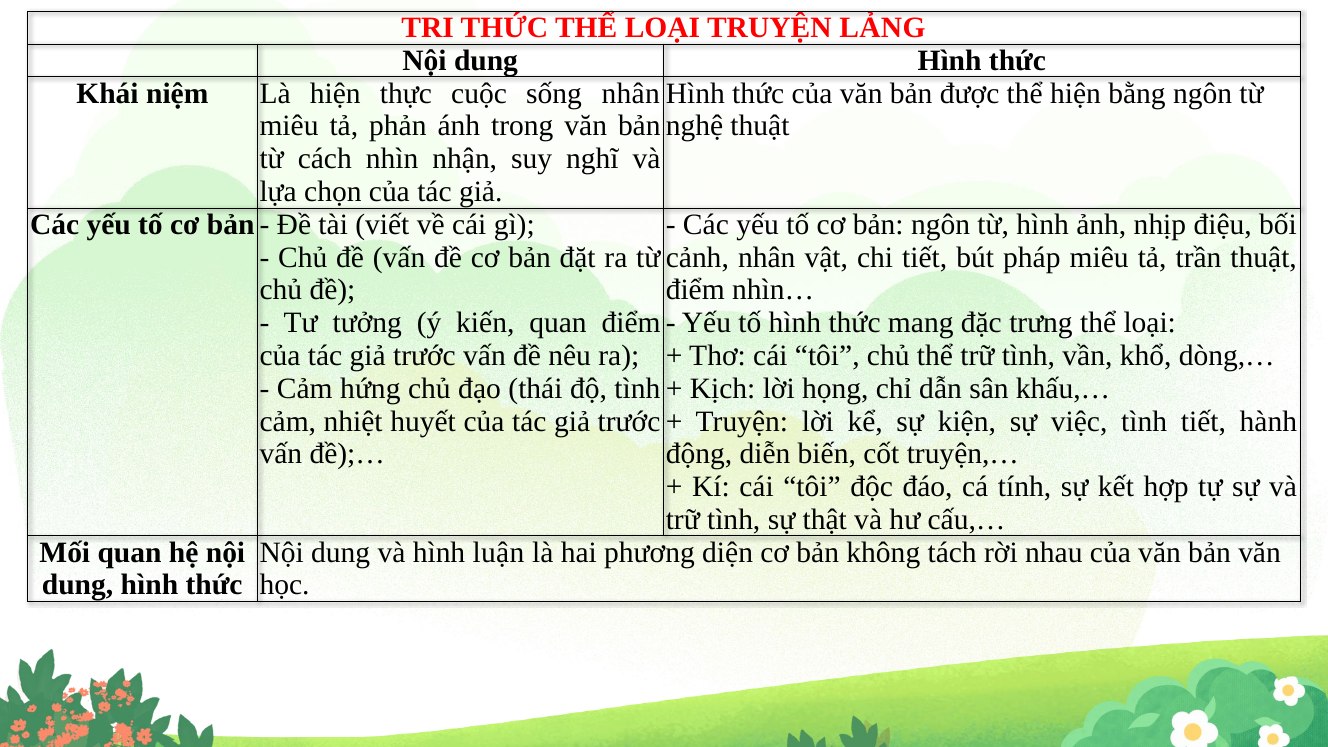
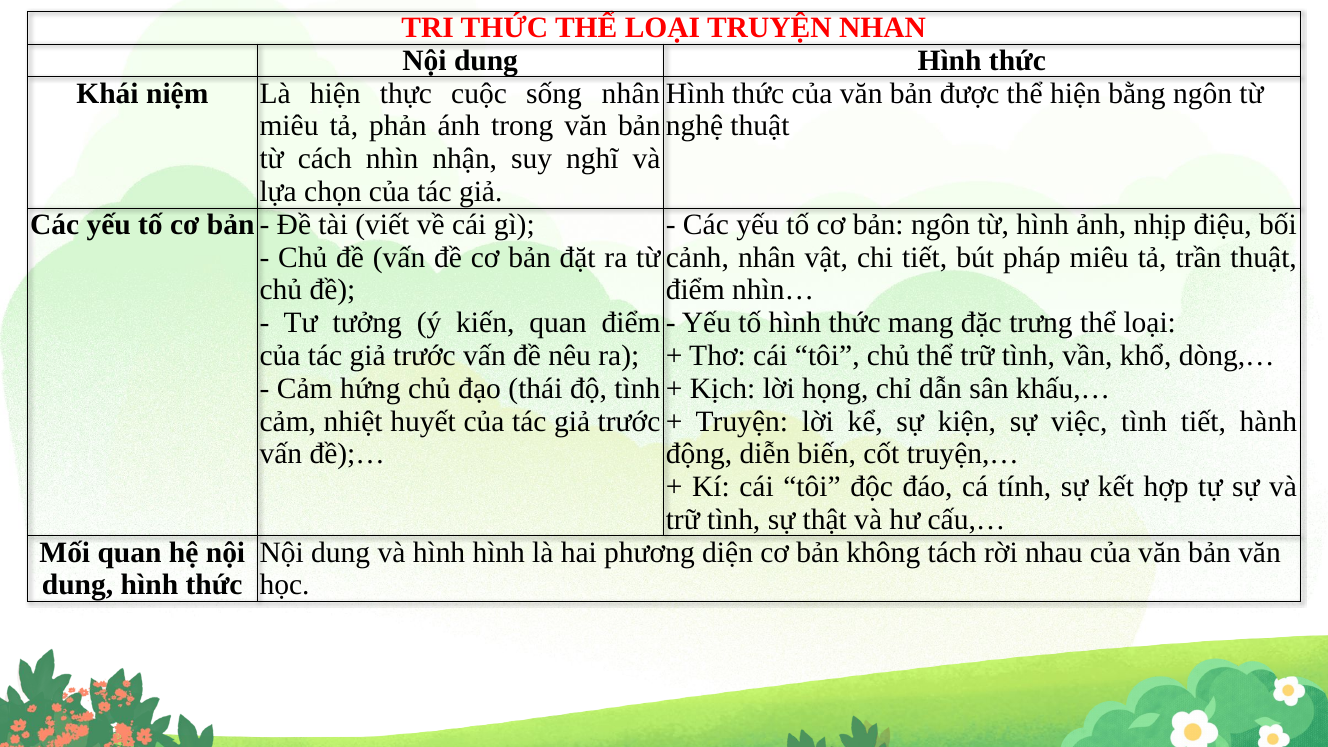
LẢNG: LẢNG -> NHAN
hình luận: luận -> hình
